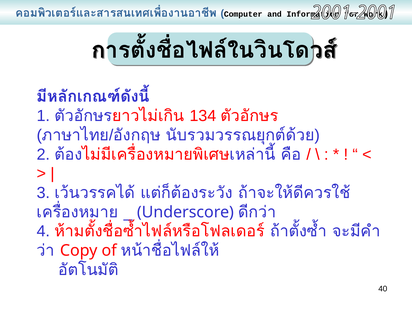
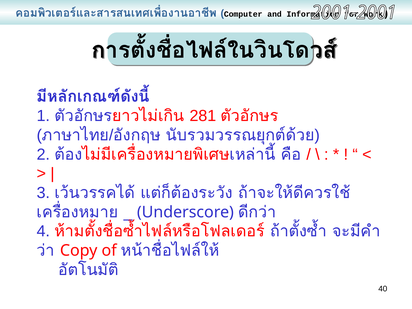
134: 134 -> 281
